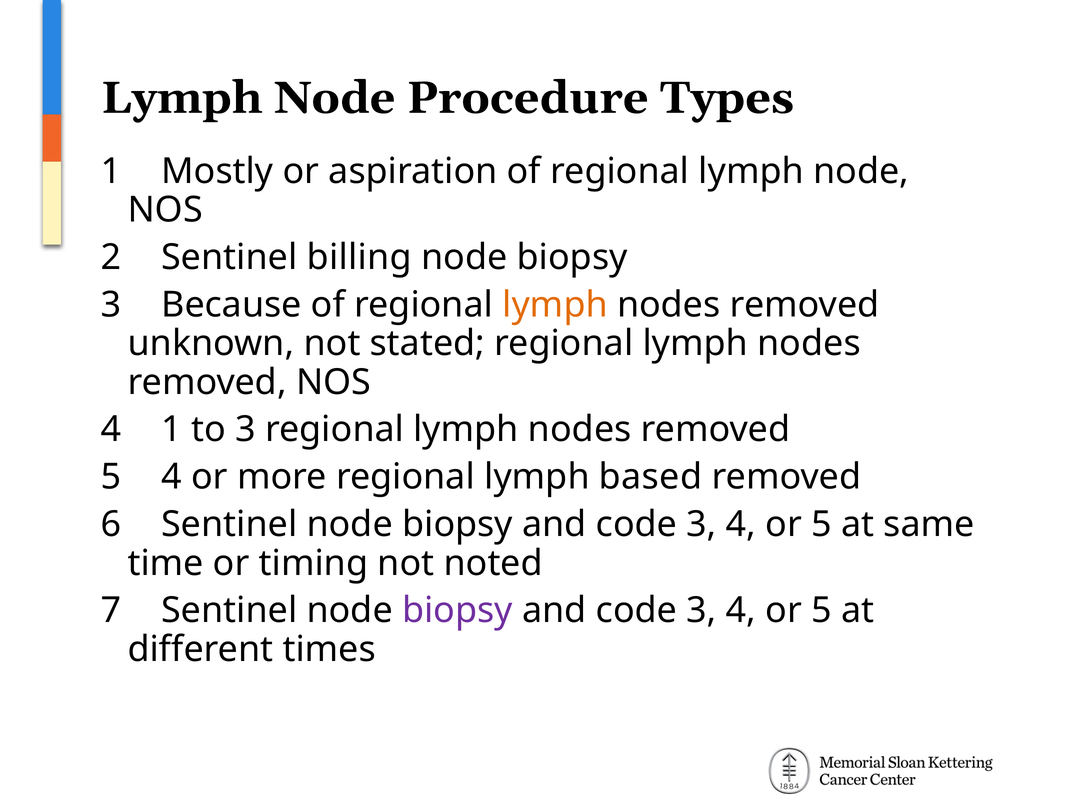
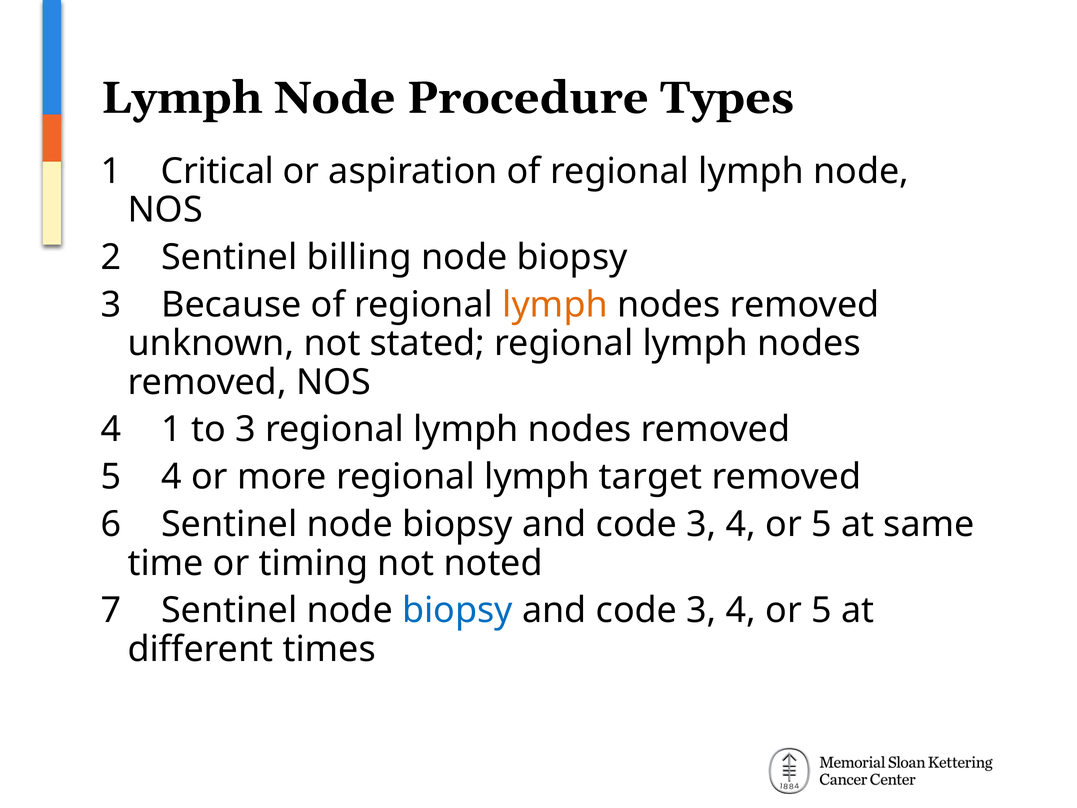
Mostly: Mostly -> Critical
based: based -> target
biopsy at (457, 610) colour: purple -> blue
